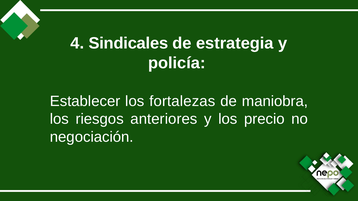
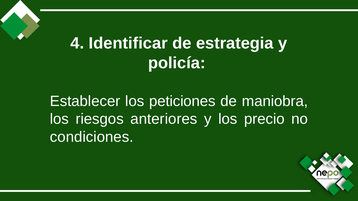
Sindicales: Sindicales -> Identificar
fortalezas: fortalezas -> peticiones
negociación: negociación -> condiciones
